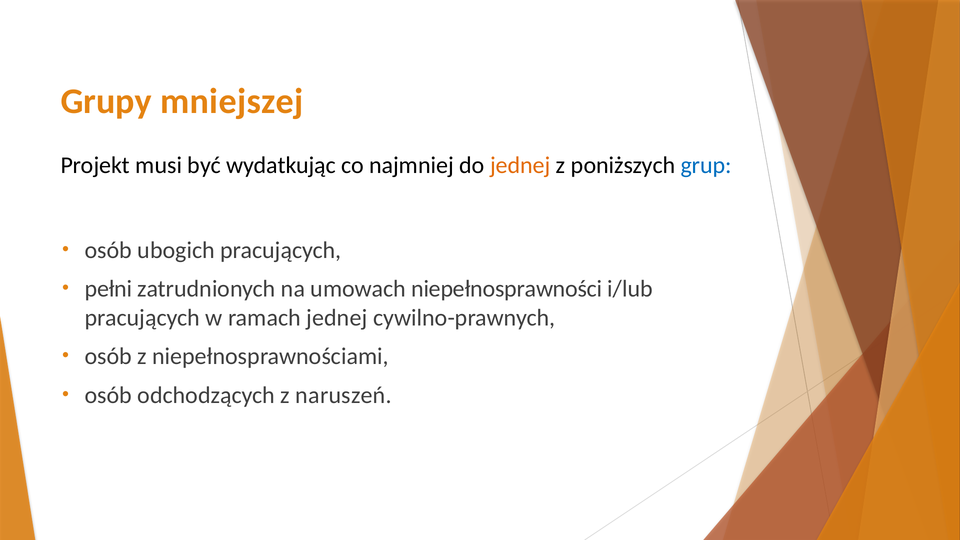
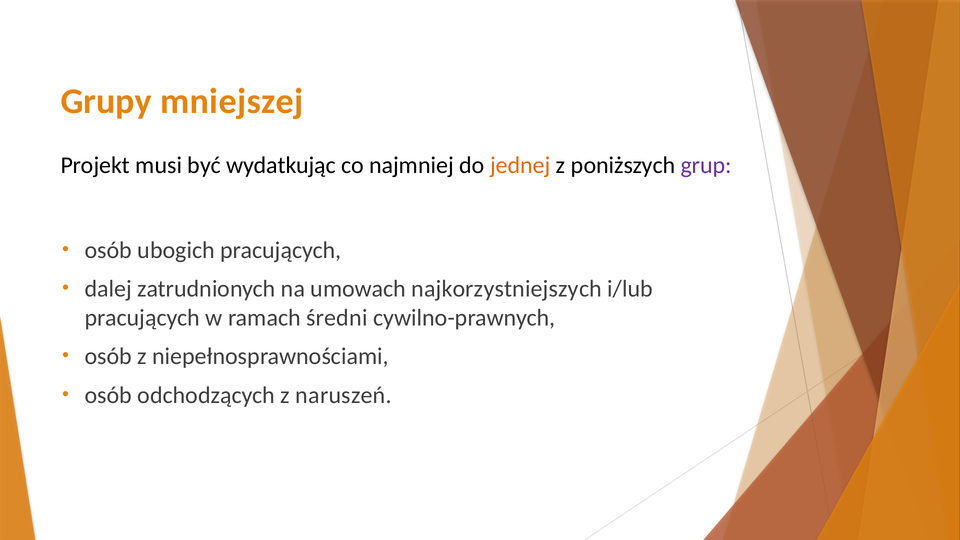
grup colour: blue -> purple
pełni: pełni -> dalej
niepełnosprawności: niepełnosprawności -> najkorzystniejszych
ramach jednej: jednej -> średni
